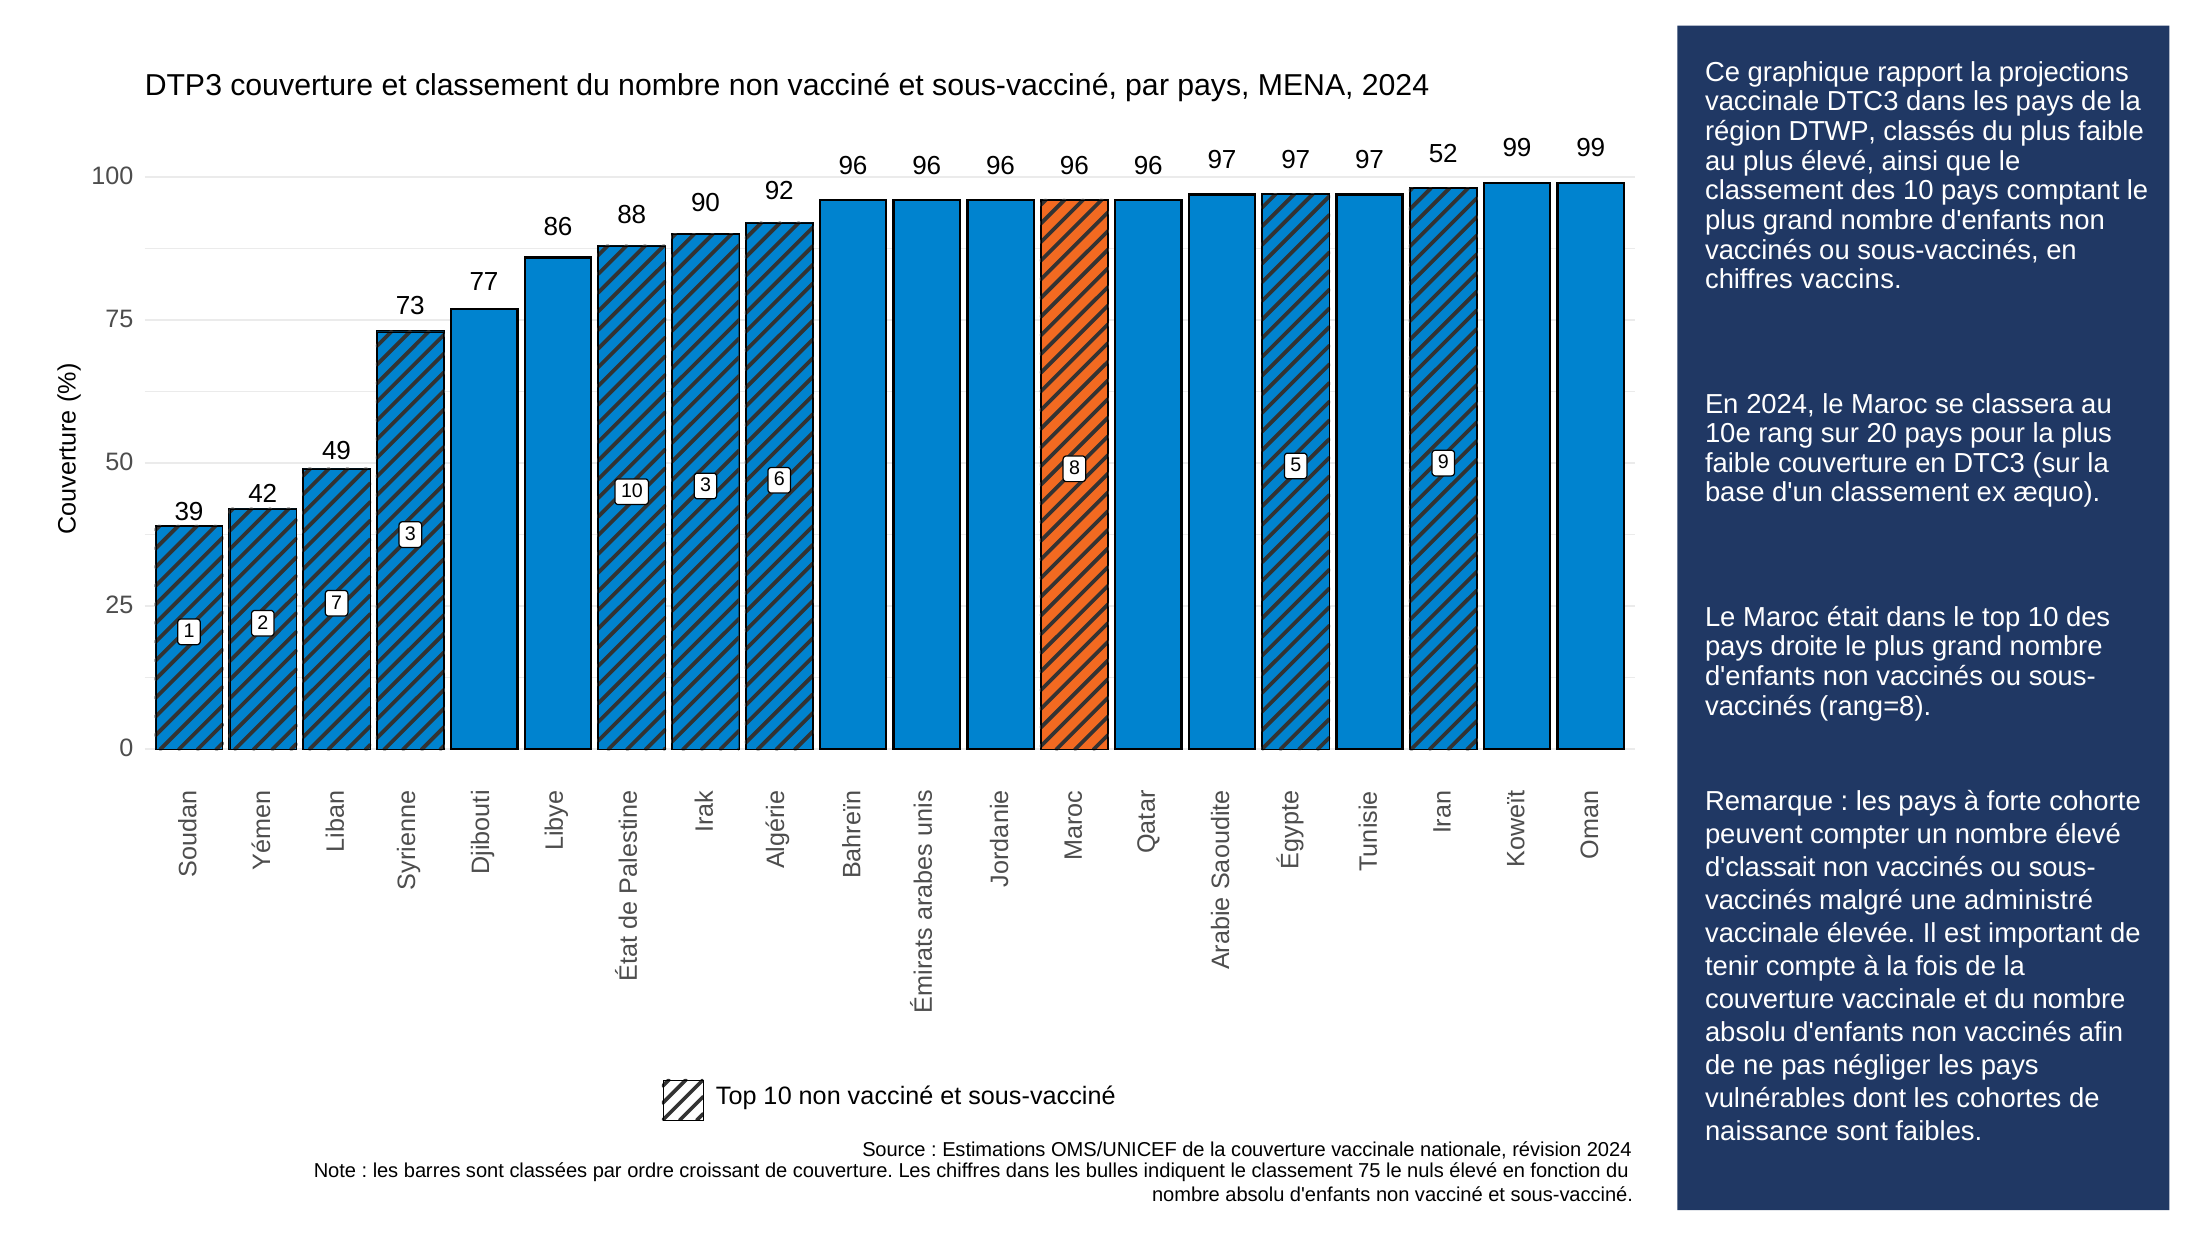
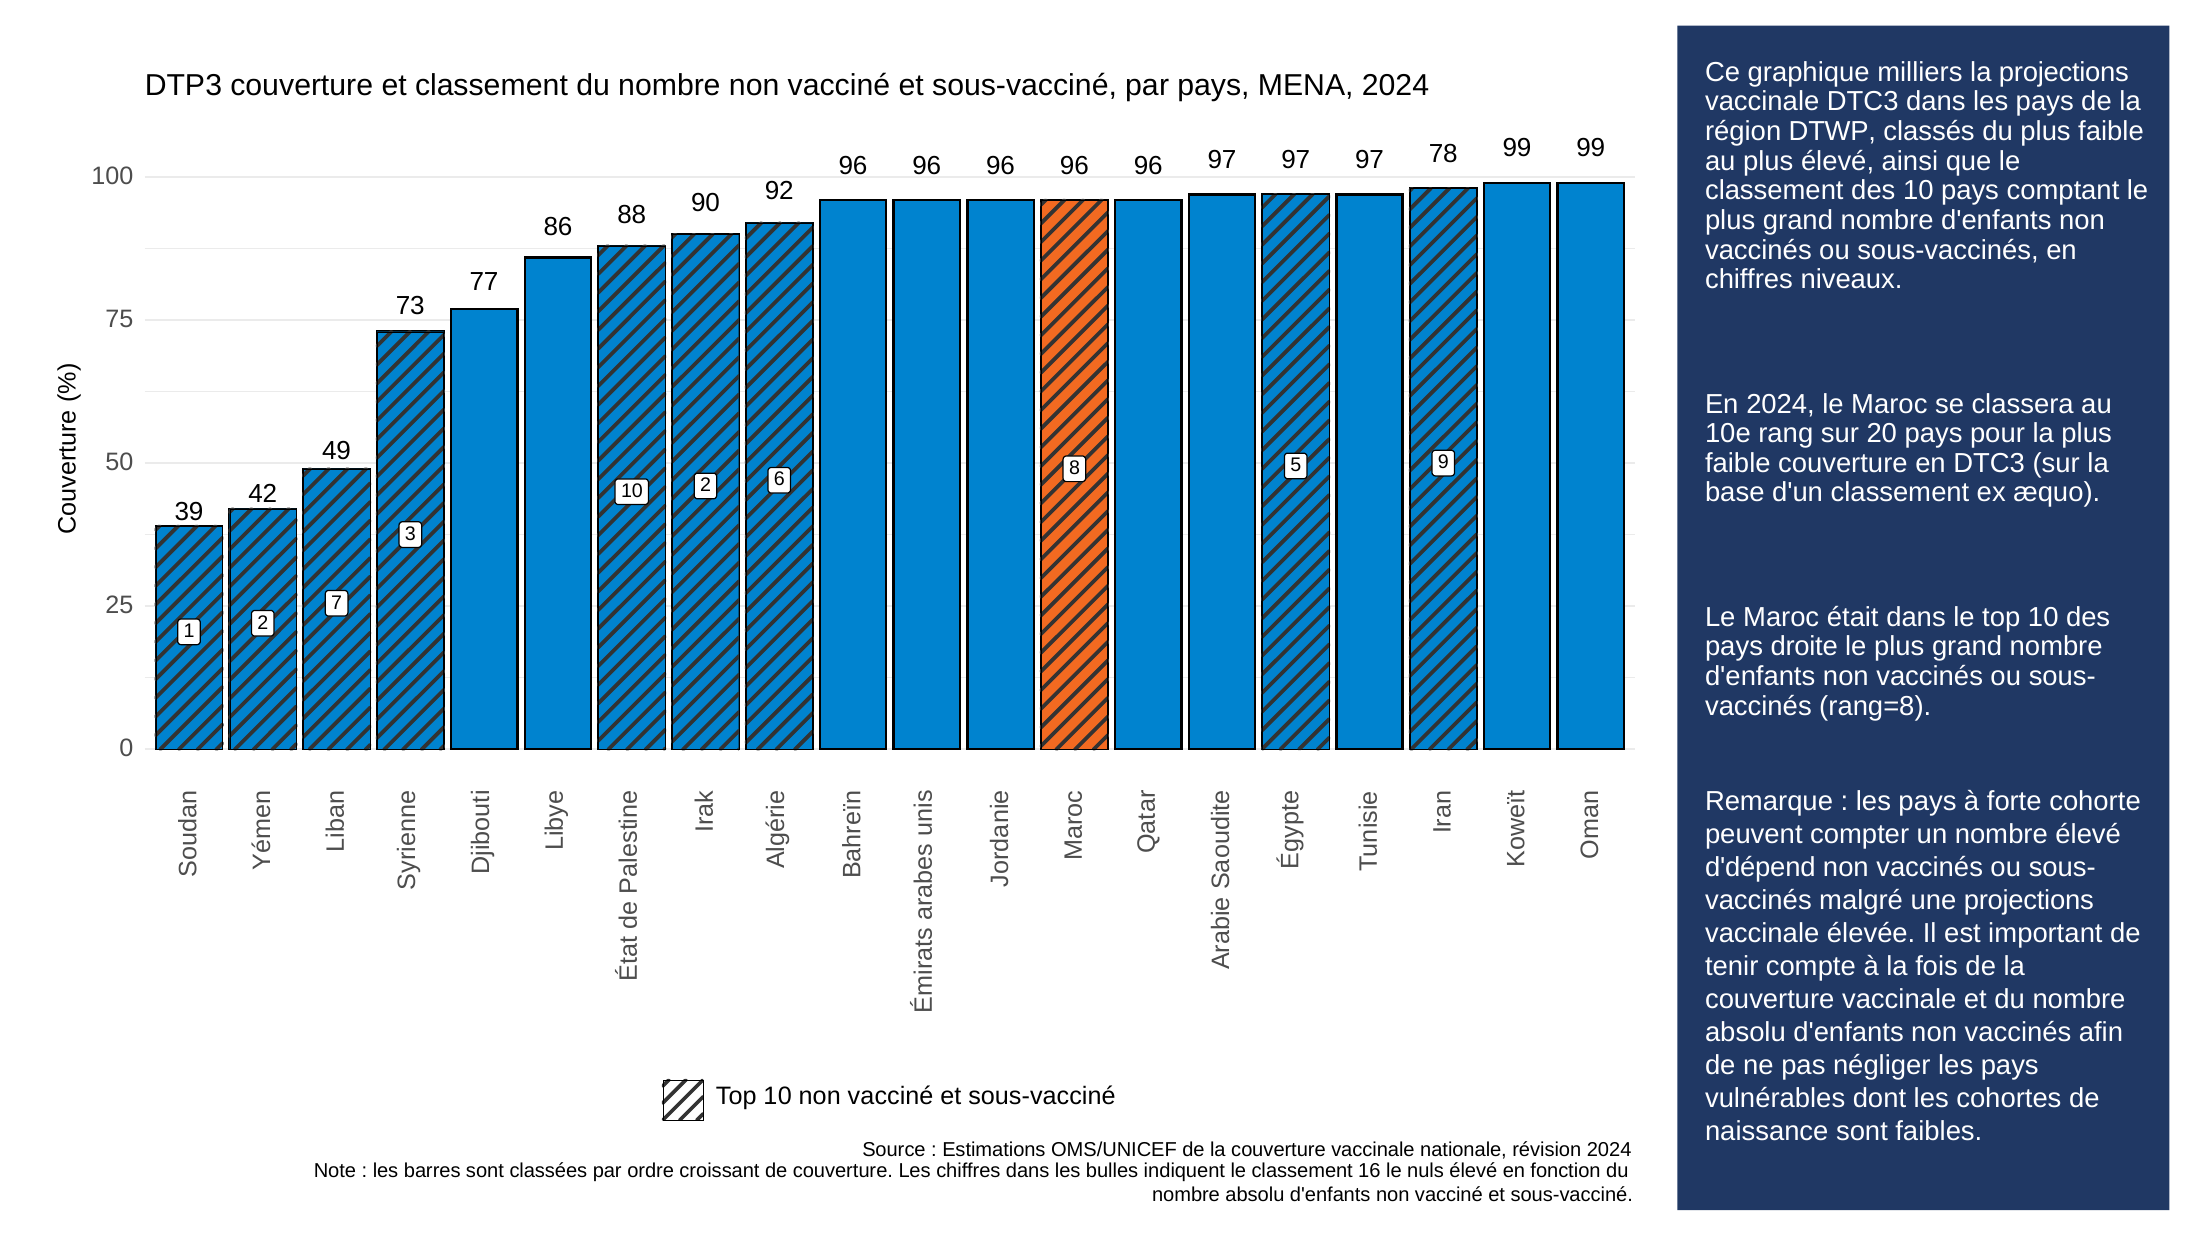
rapport: rapport -> milliers
52: 52 -> 78
vaccins: vaccins -> niveaux
10 3: 3 -> 2
d'classait: d'classait -> d'dépend
une administré: administré -> projections
classement 75: 75 -> 16
